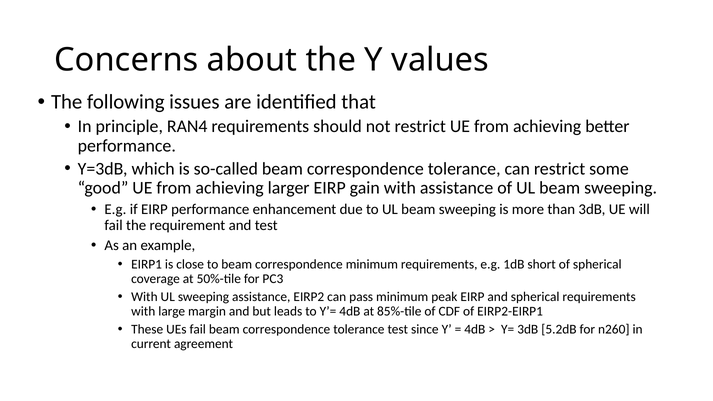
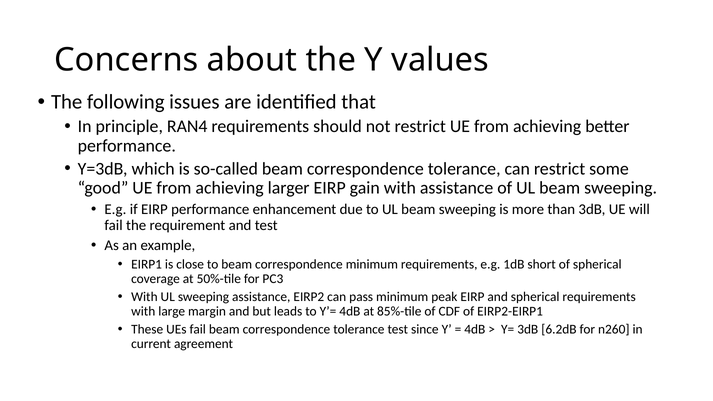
5.2dB: 5.2dB -> 6.2dB
